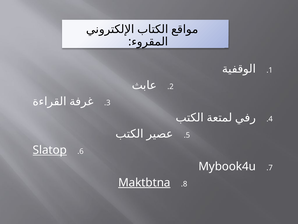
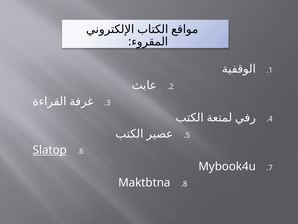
Maktbtna underline: present -> none
